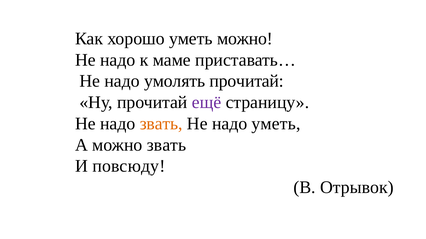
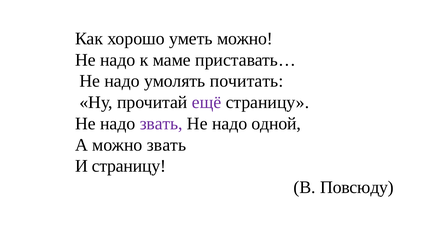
умолять прочитай: прочитай -> почитать
звать at (161, 124) colour: orange -> purple
надо уметь: уметь -> одной
И повсюду: повсюду -> страницу
Отрывок: Отрывок -> Повсюду
